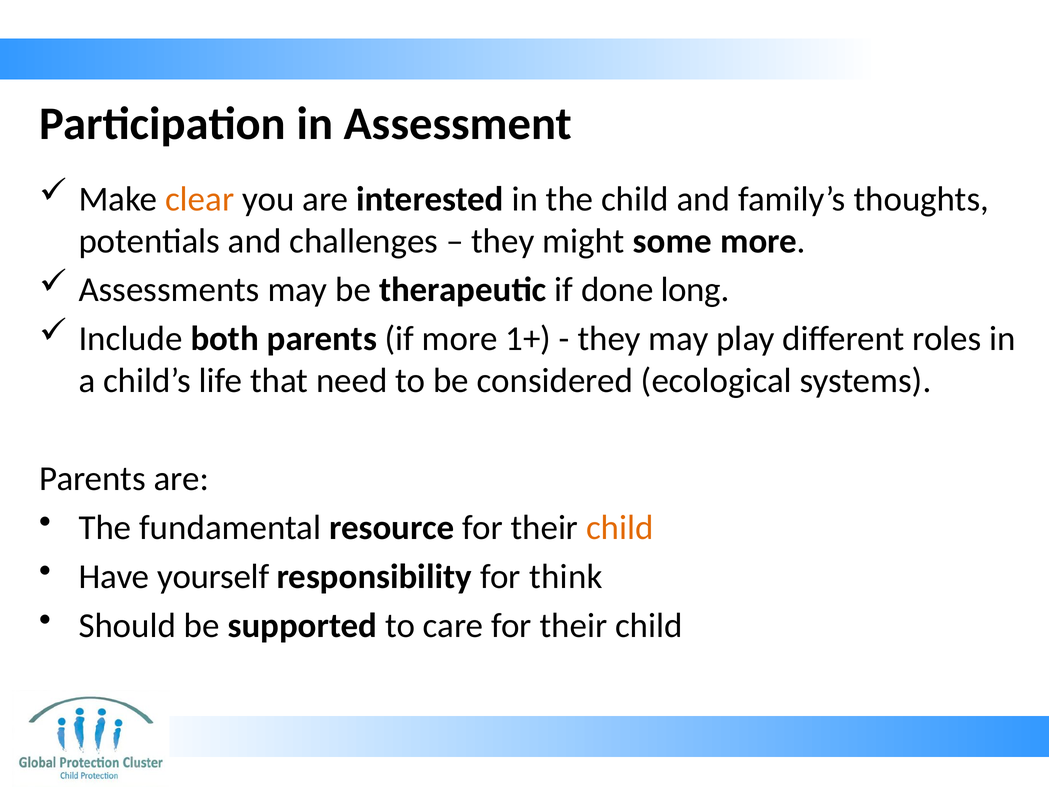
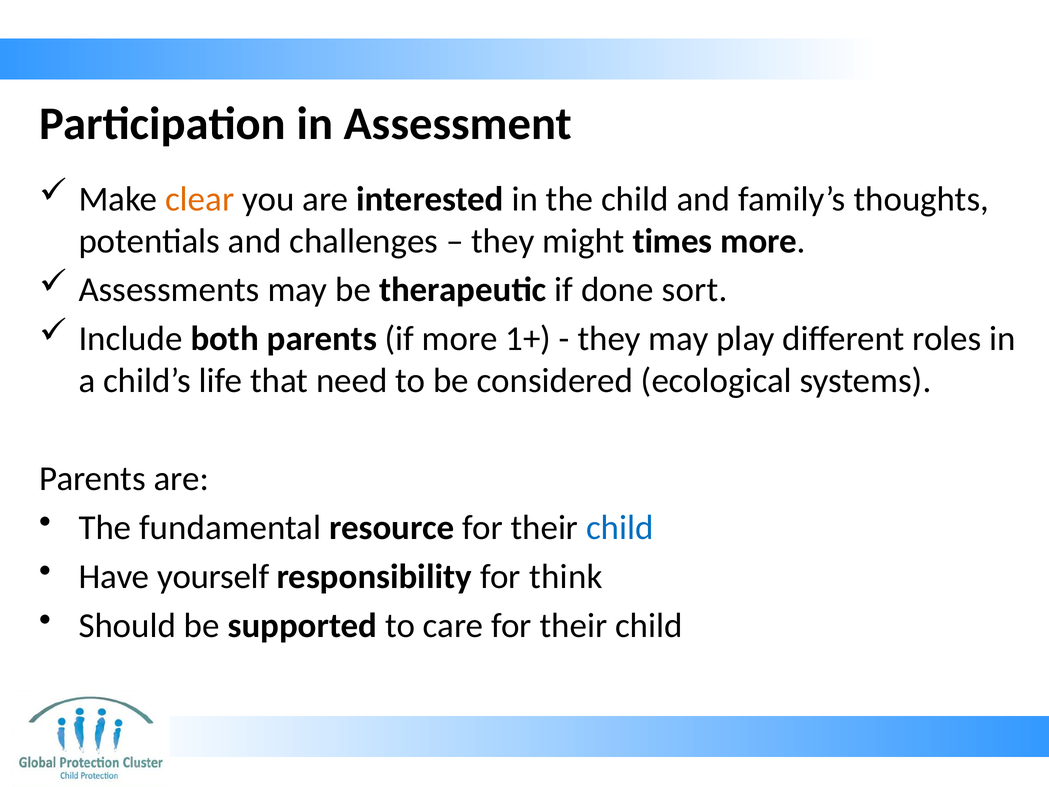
some: some -> times
long: long -> sort
child at (620, 528) colour: orange -> blue
